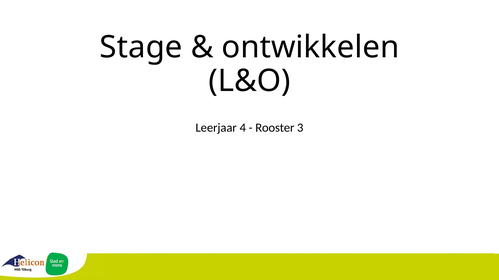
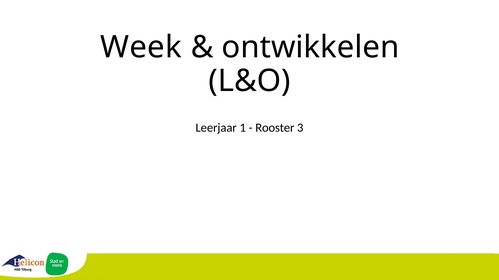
Stage: Stage -> Week
4: 4 -> 1
